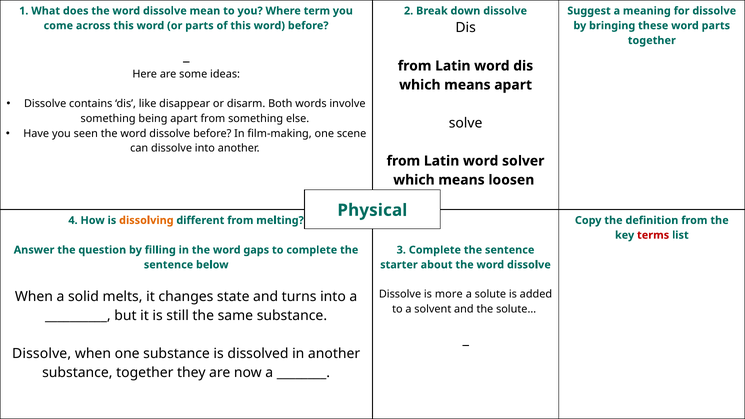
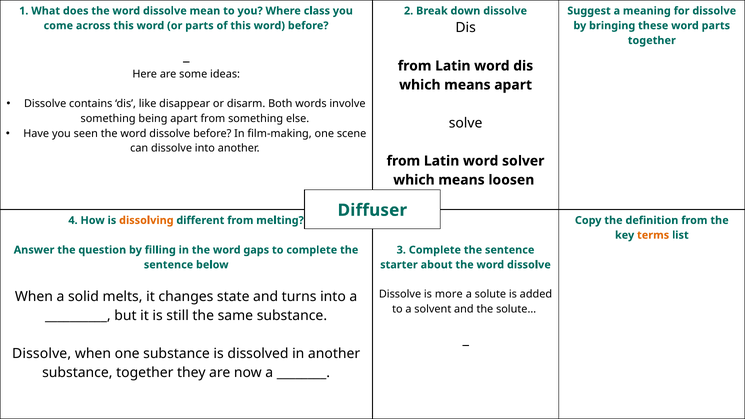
term: term -> class
Physical: Physical -> Diffuser
terms colour: red -> orange
